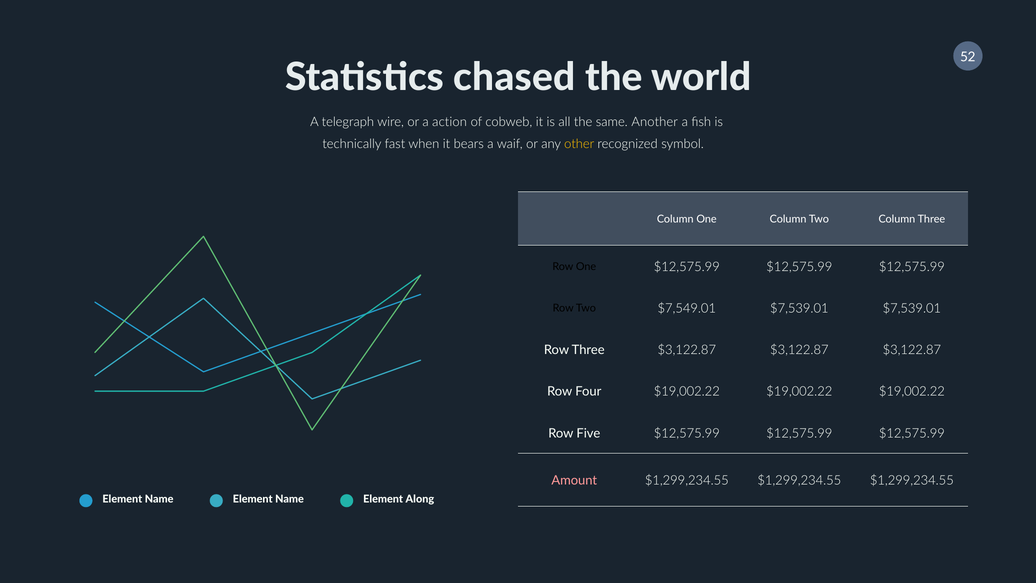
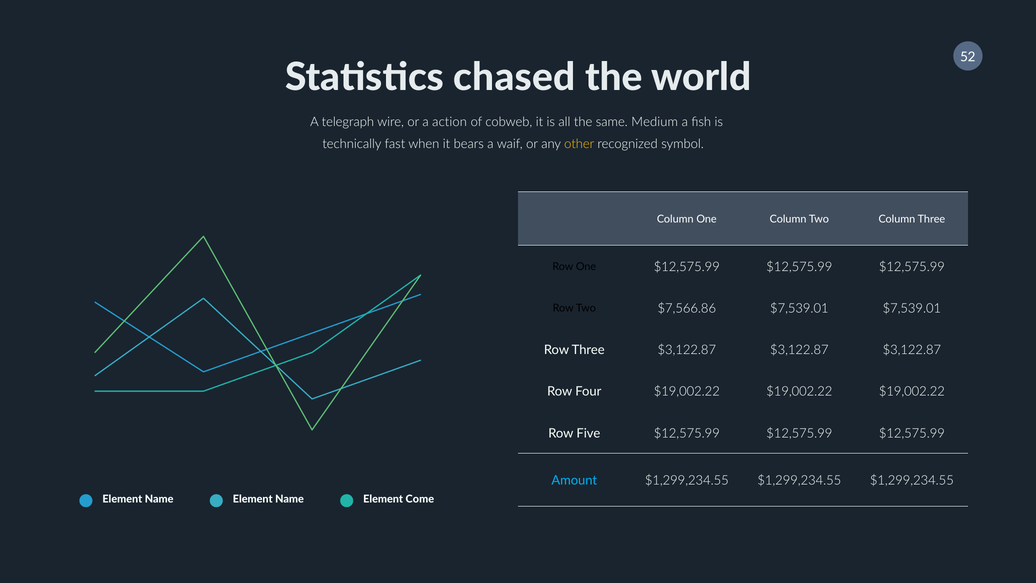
Another: Another -> Medium
$7,549.01: $7,549.01 -> $7,566.86
Amount colour: pink -> light blue
Along: Along -> Come
